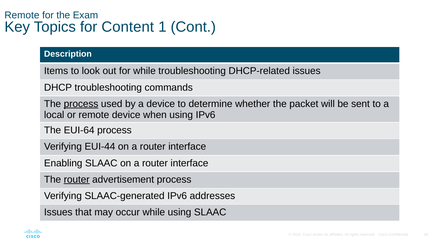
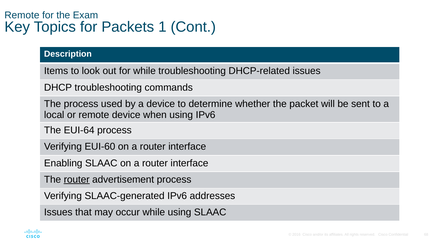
Content: Content -> Packets
process at (81, 104) underline: present -> none
EUI-44: EUI-44 -> EUI-60
